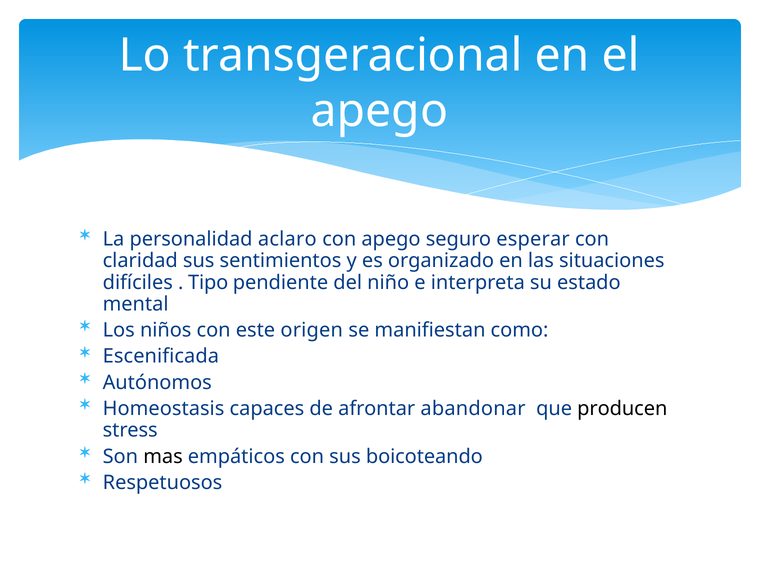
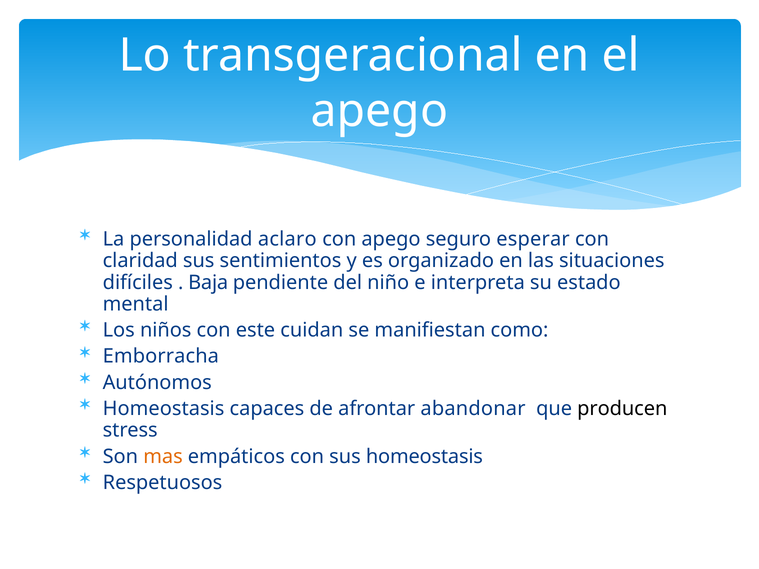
Tipo: Tipo -> Baja
origen: origen -> cuidan
Escenificada: Escenificada -> Emborracha
mas colour: black -> orange
sus boicoteando: boicoteando -> homeostasis
